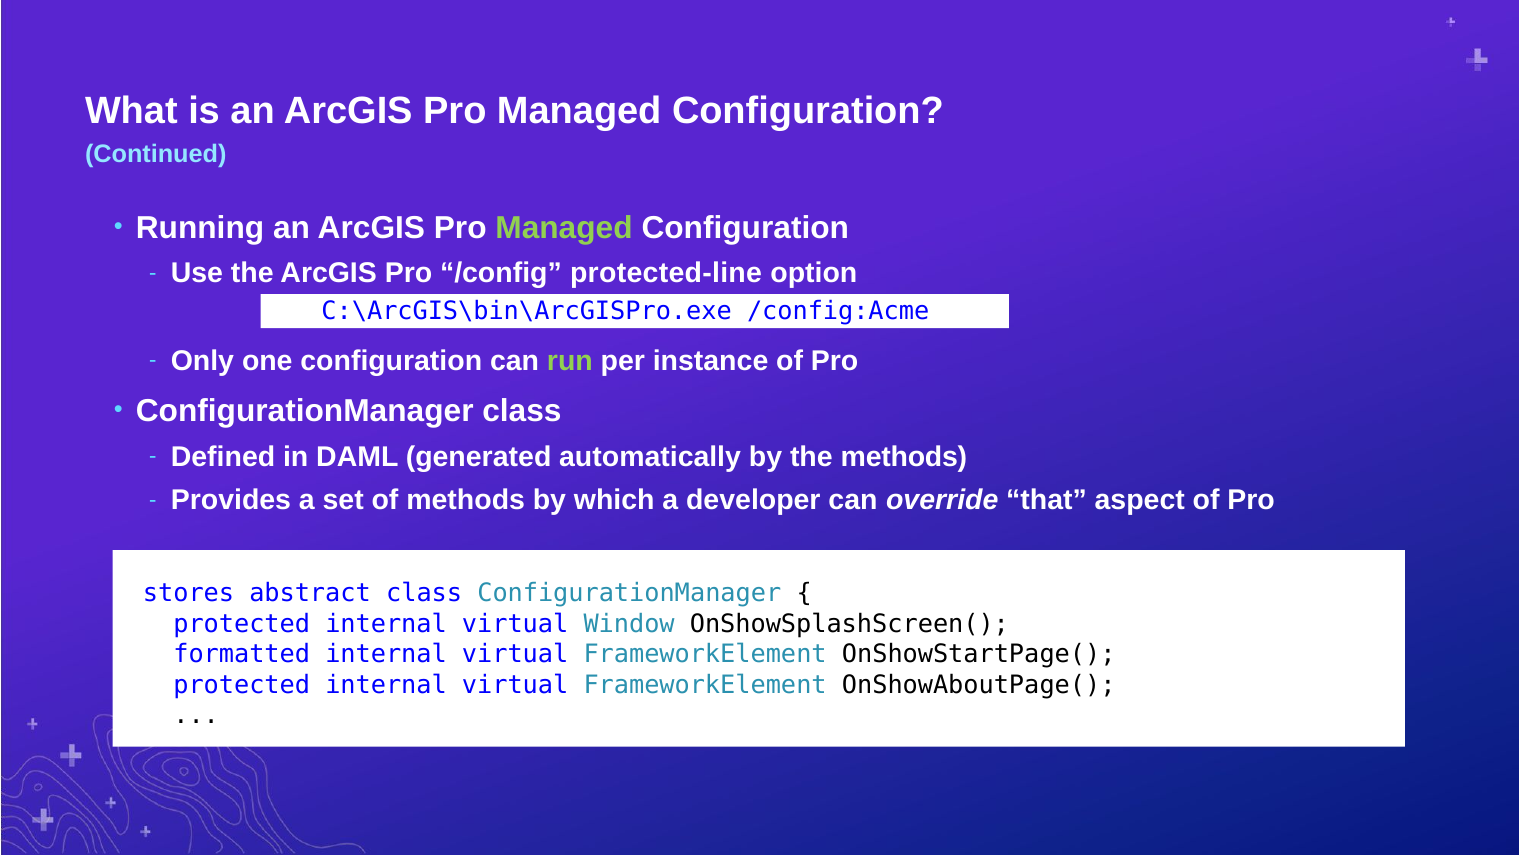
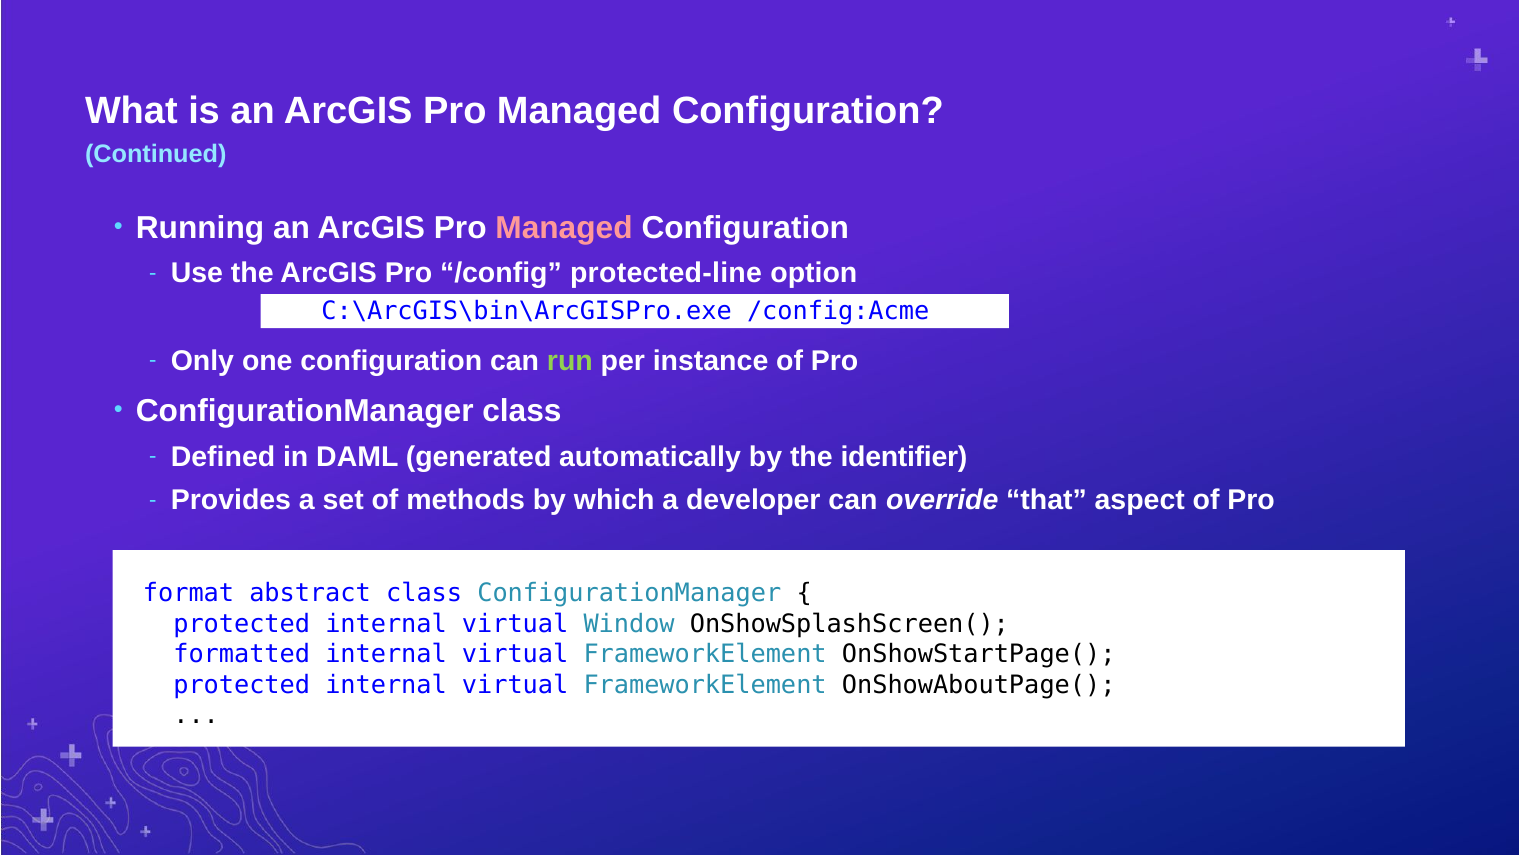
Managed at (564, 228) colour: light green -> pink
the methods: methods -> identifier
stores: stores -> format
